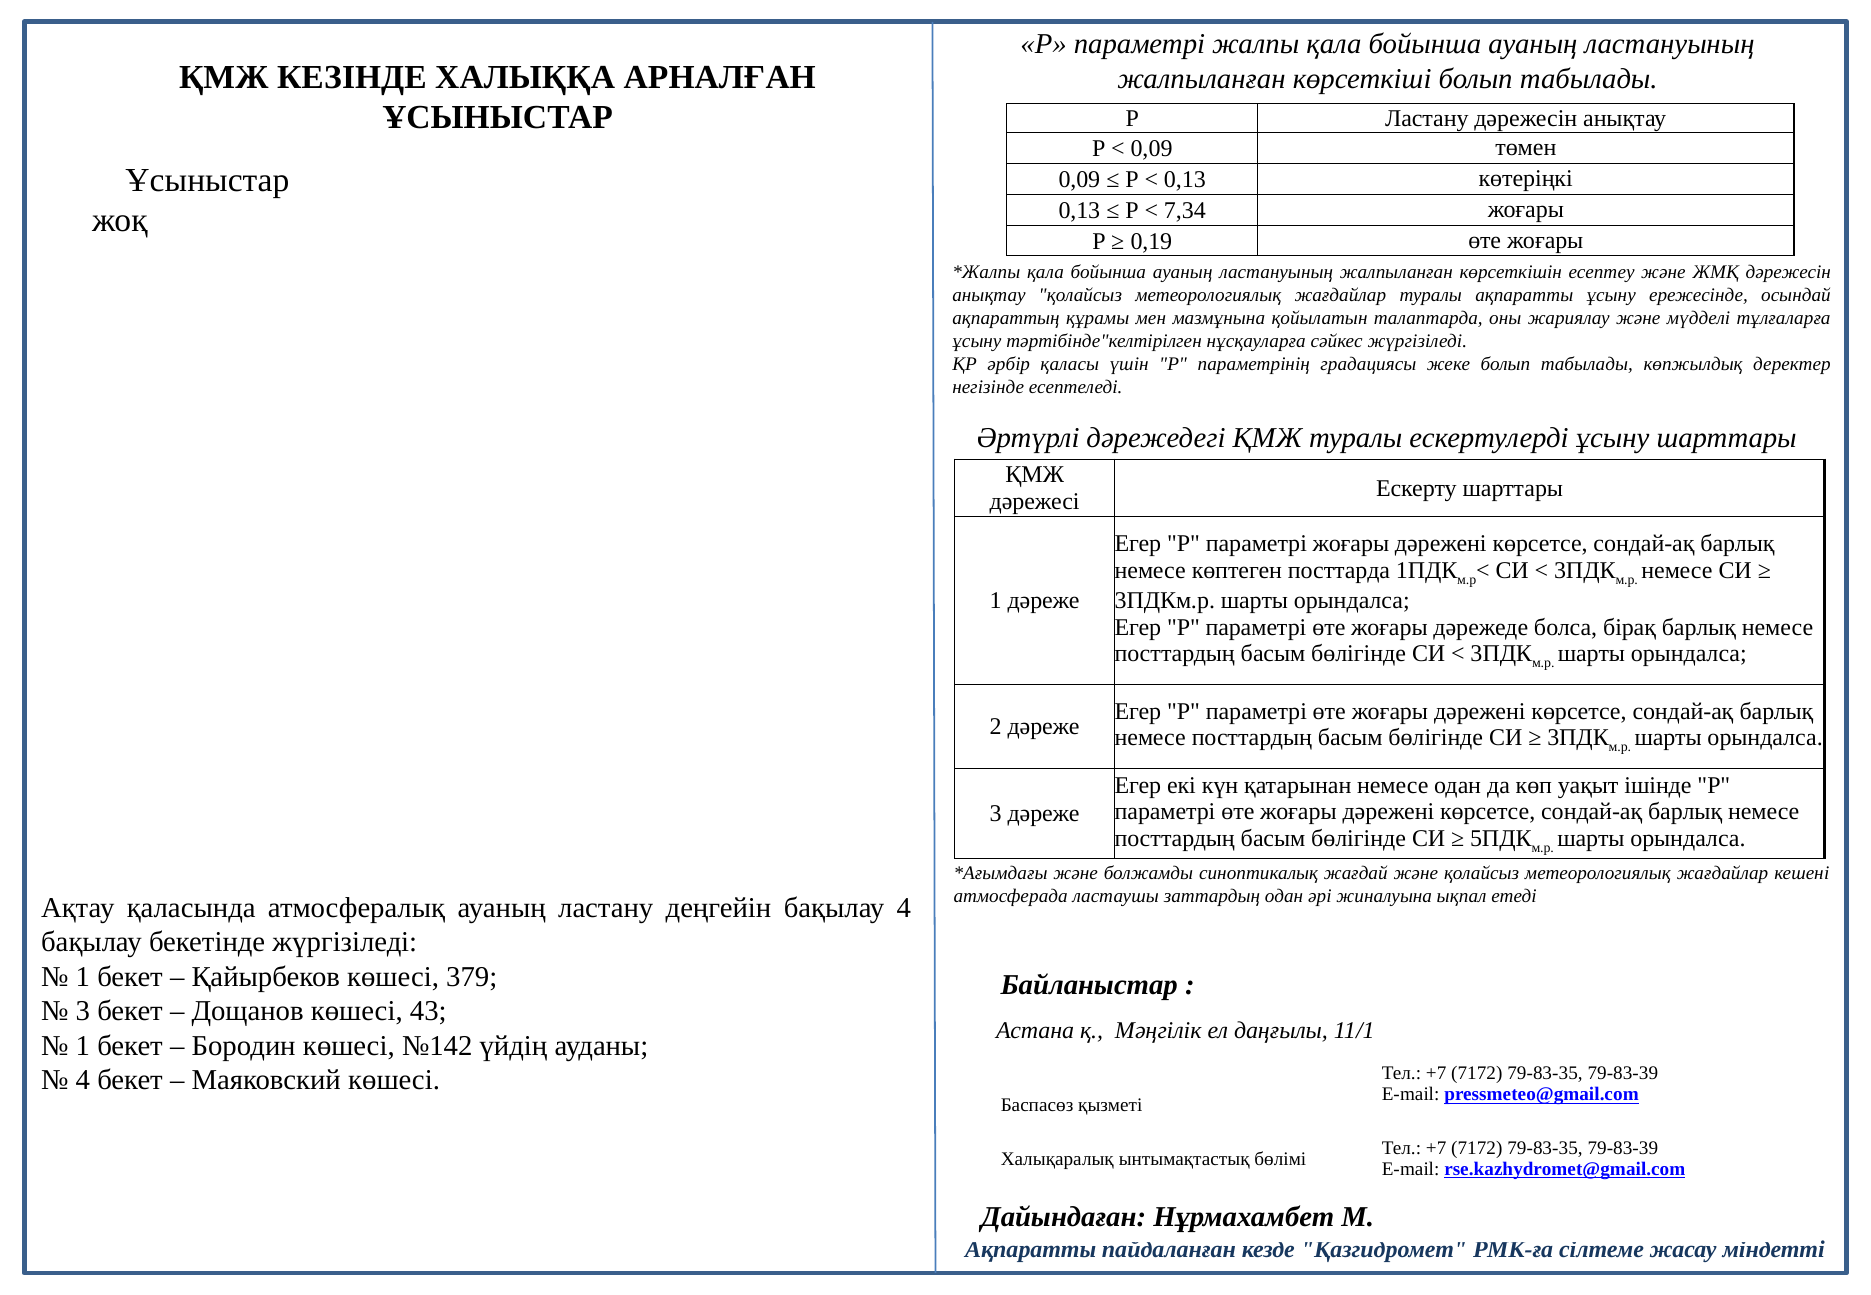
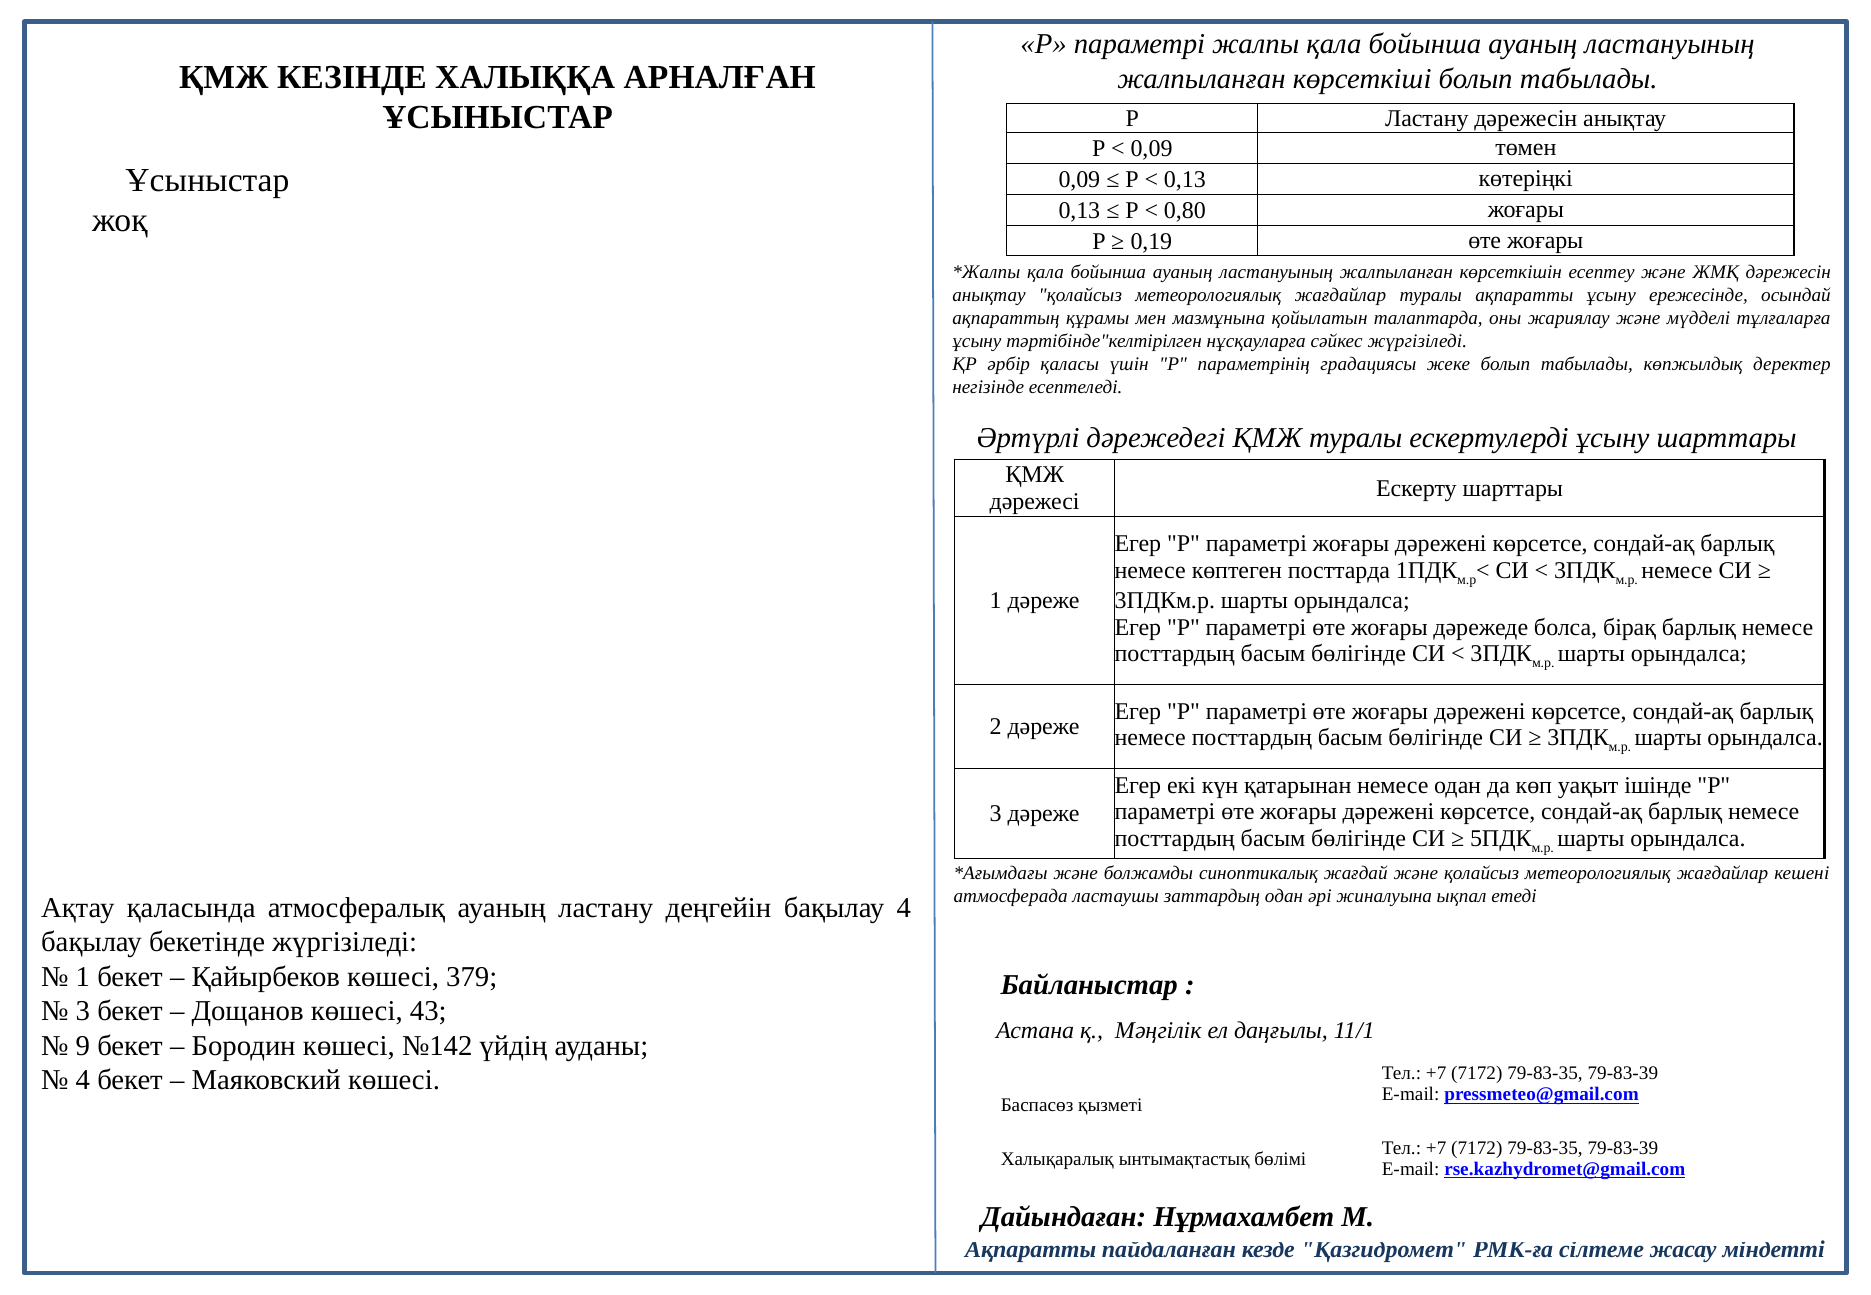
7,34: 7,34 -> 0,80
1 at (83, 1046): 1 -> 9
